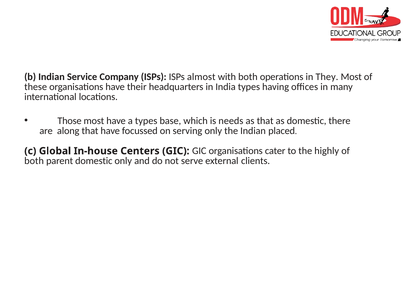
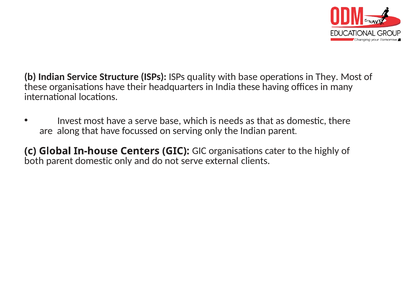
Company: Company -> Structure
almost: almost -> quality
with both: both -> base
India types: types -> these
Those: Those -> Invest
a types: types -> serve
Indian placed: placed -> parent
